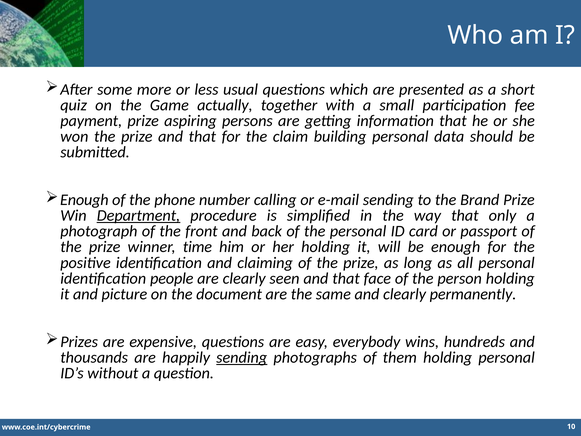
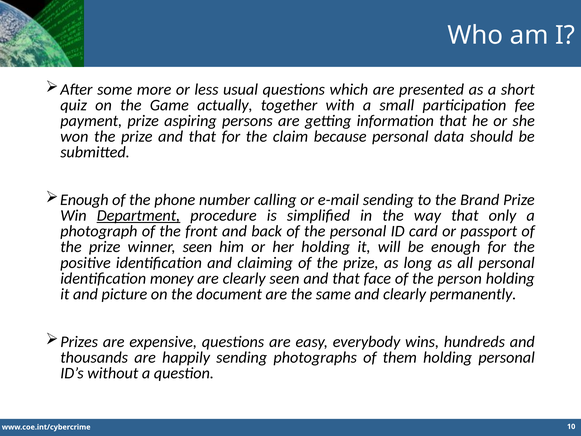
building: building -> because
winner time: time -> seen
people: people -> money
sending at (242, 357) underline: present -> none
